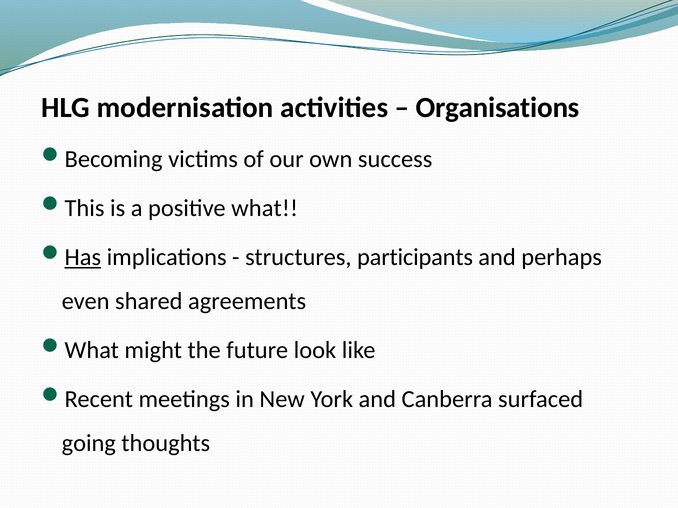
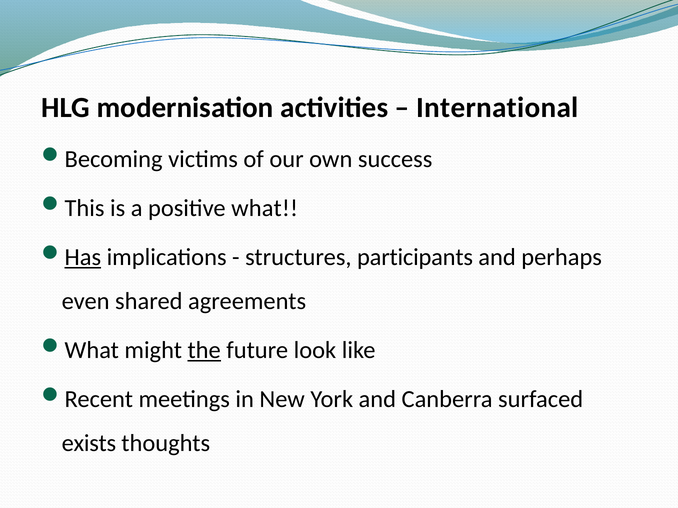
Organisations: Organisations -> International
the underline: none -> present
going: going -> exists
